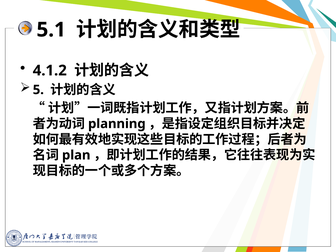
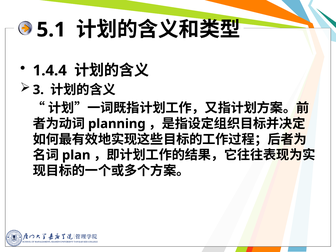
4.1.2: 4.1.2 -> 1.4.4
5: 5 -> 3
